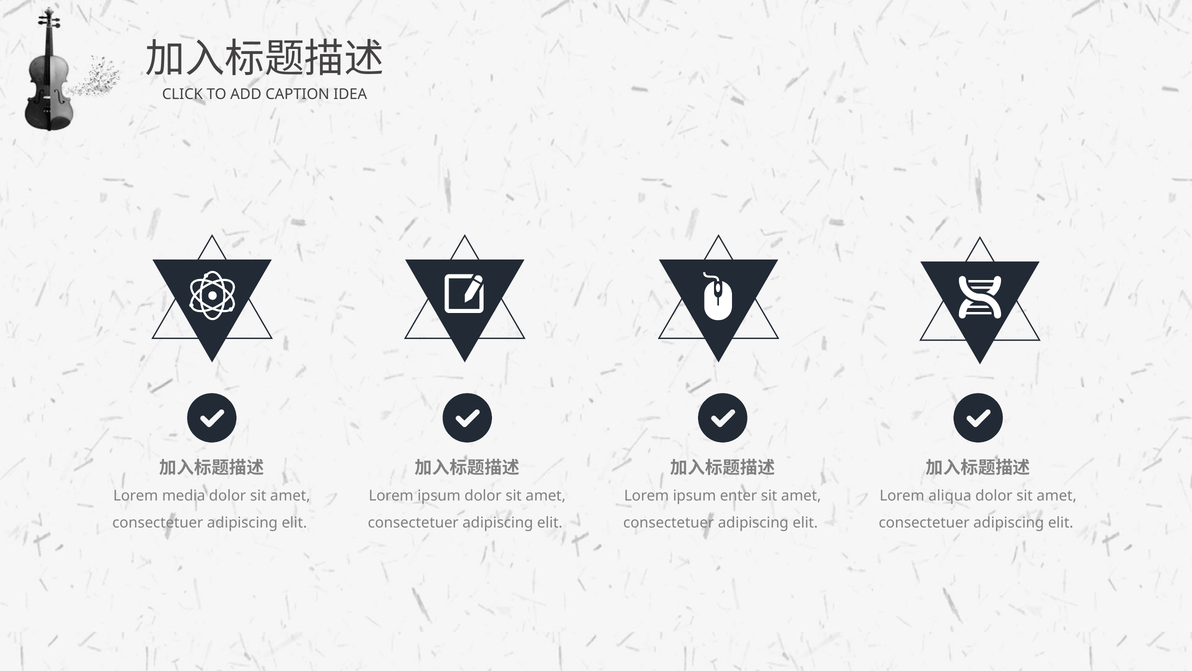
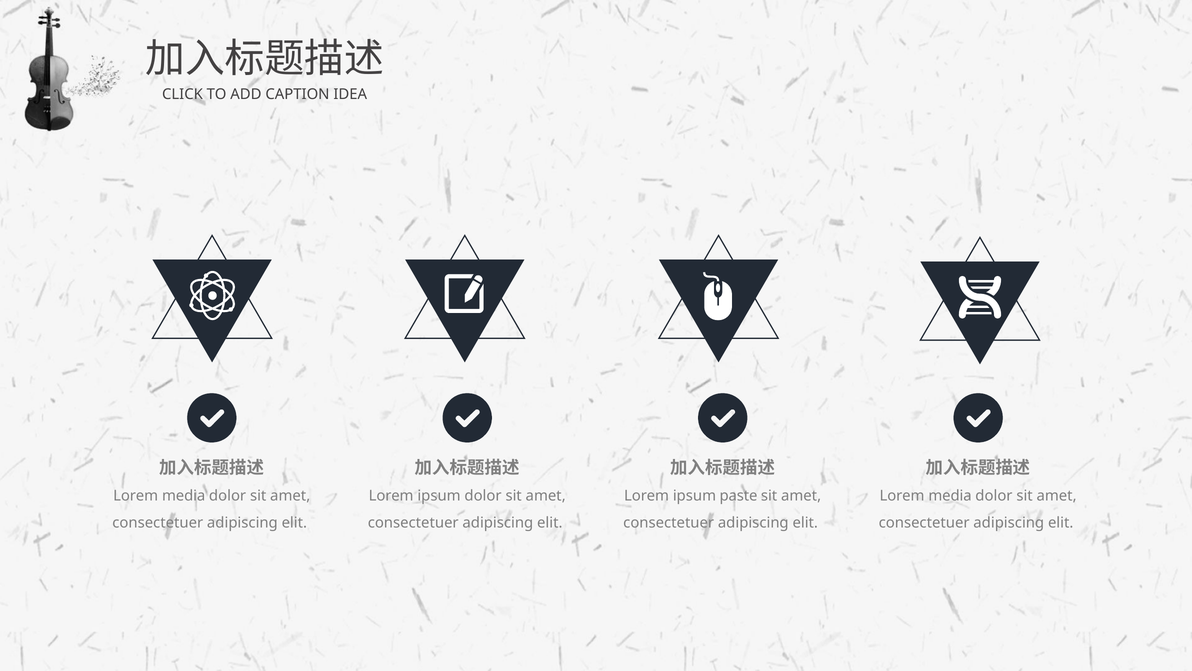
enter: enter -> paste
aliqua at (950, 496): aliqua -> media
